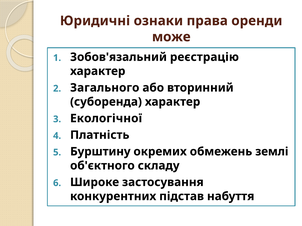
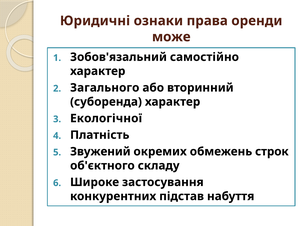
реєстрацію: реєстрацію -> самостійно
Бурштину: Бурштину -> Звужений
землі: землі -> строк
